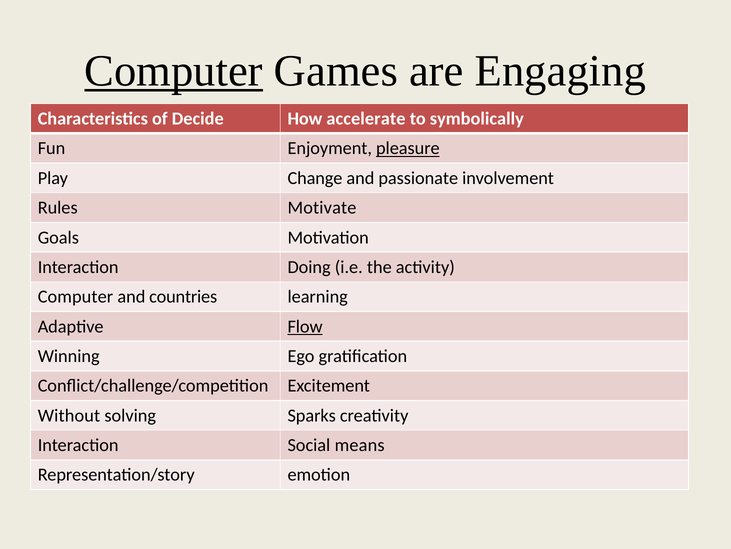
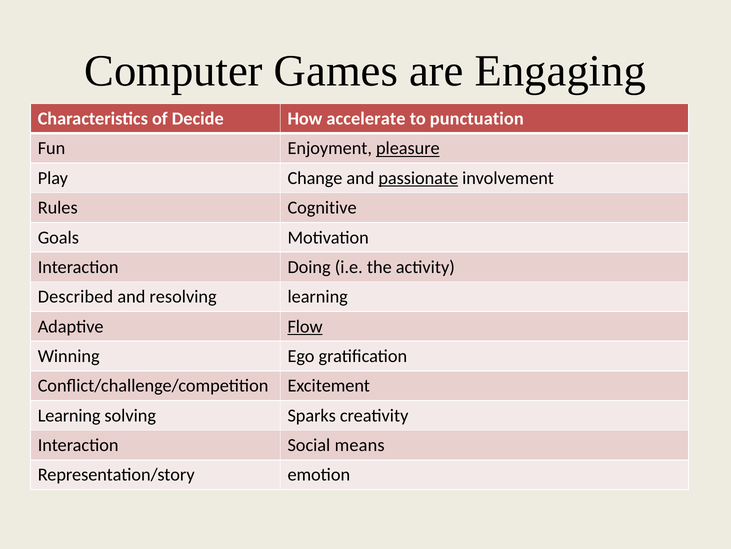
Computer at (174, 71) underline: present -> none
symbolically: symbolically -> punctuation
passionate underline: none -> present
Motivate: Motivate -> Cognitive
Computer at (75, 296): Computer -> Described
countries: countries -> resolving
Without at (69, 415): Without -> Learning
